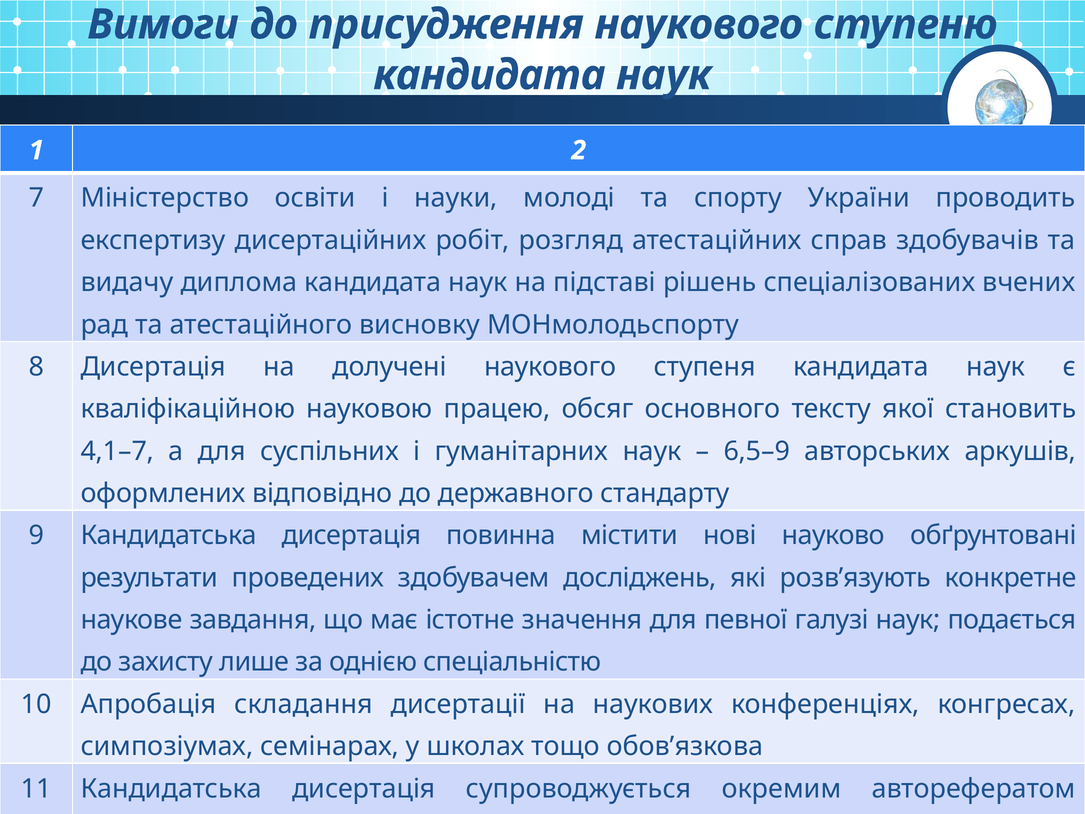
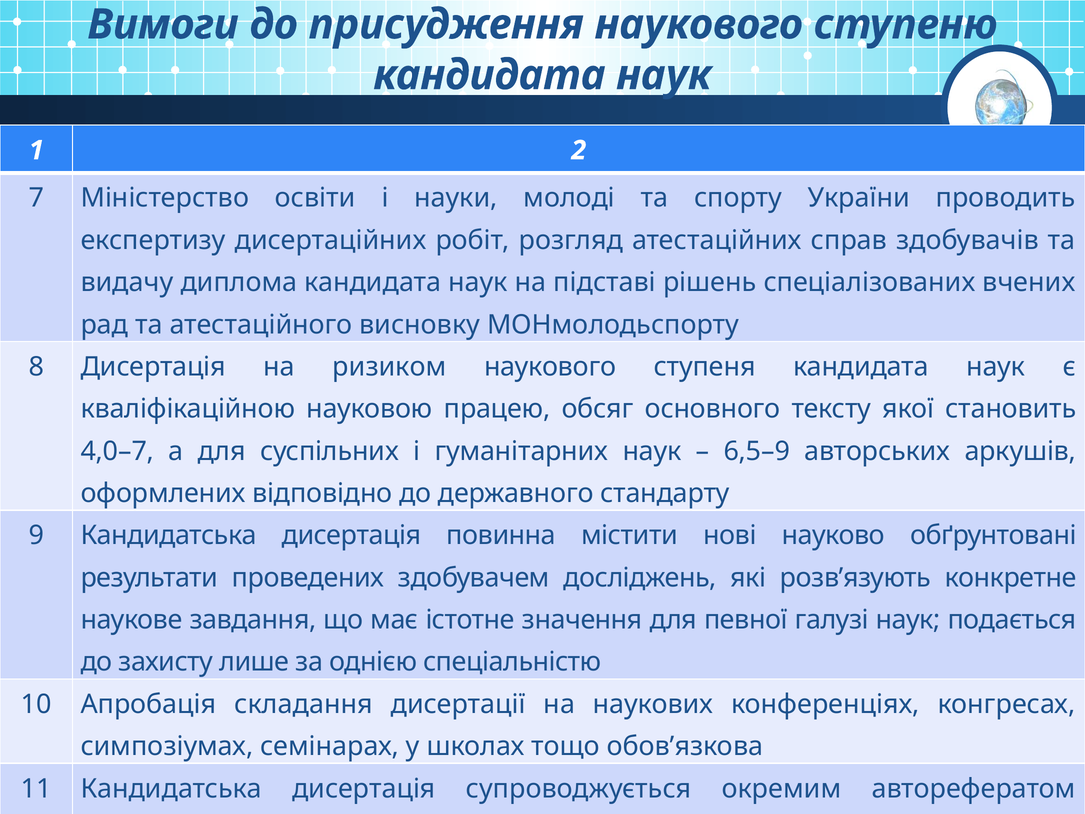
долучені: долучені -> ризиком
4,1–7: 4,1–7 -> 4,0–7
